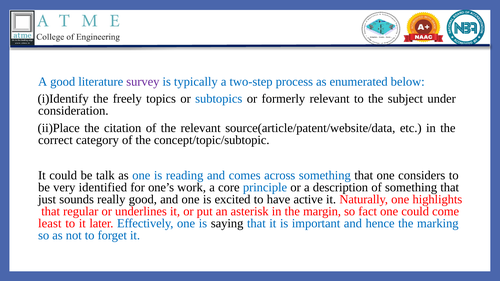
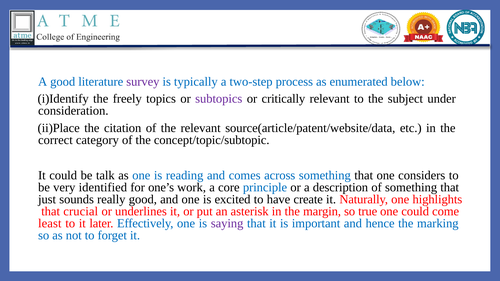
subtopics colour: blue -> purple
formerly: formerly -> critically
active: active -> create
regular: regular -> crucial
fact: fact -> true
saying colour: black -> purple
